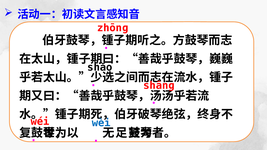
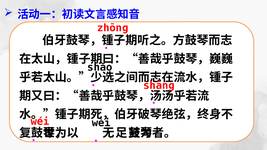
wèi colour: blue -> black
